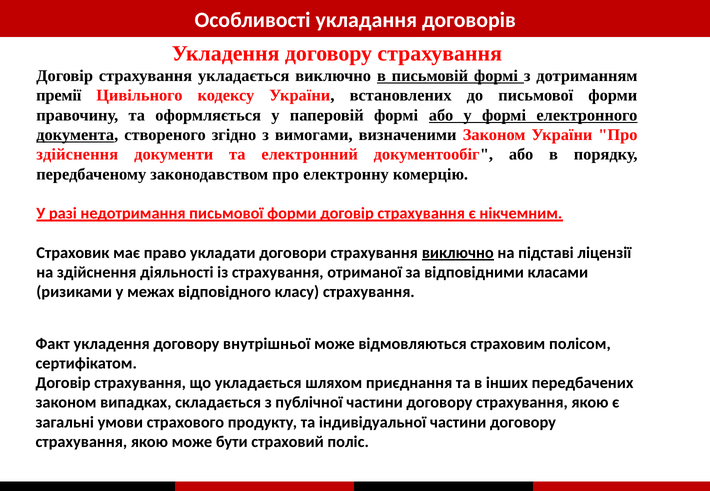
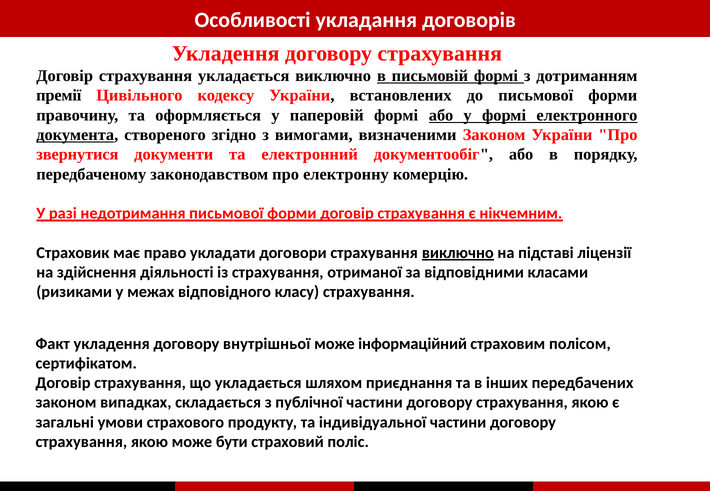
здійснення at (77, 155): здійснення -> звернутися
відмовляються: відмовляються -> інформаційний
